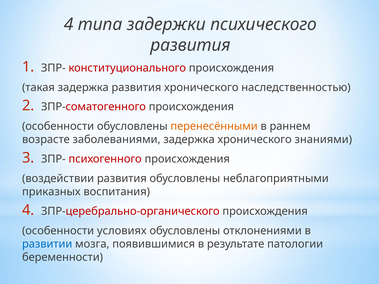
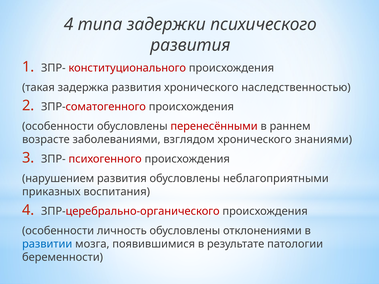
перенесёнными colour: orange -> red
заболеваниями задержка: задержка -> взглядом
воздействии: воздействии -> нарушением
условиях: условиях -> личность
